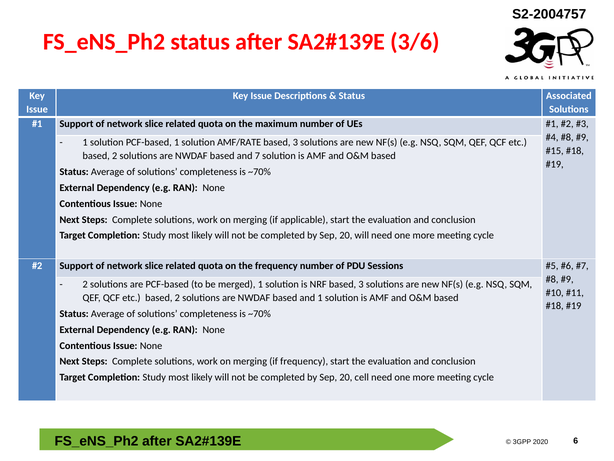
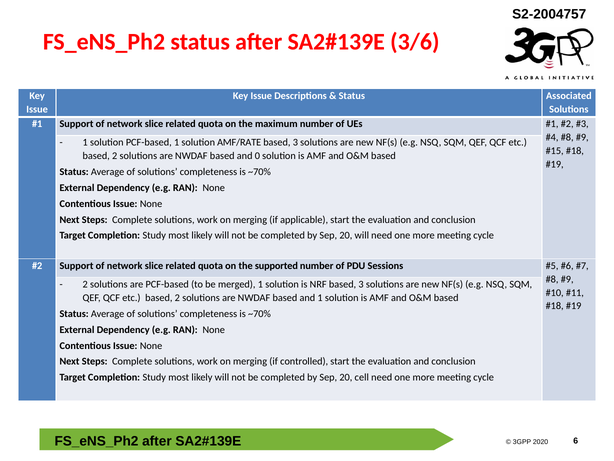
7: 7 -> 0
the frequency: frequency -> supported
if frequency: frequency -> controlled
